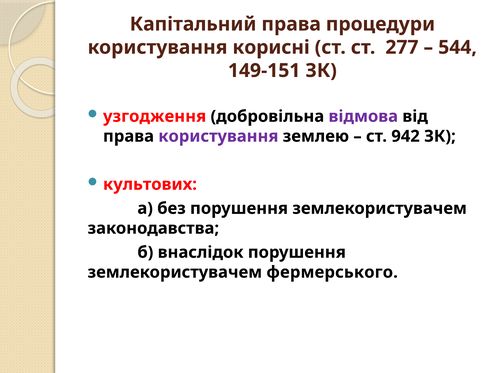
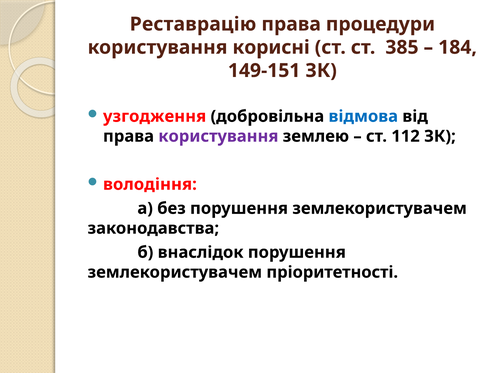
Капітальний: Капітальний -> Реставрацію
277: 277 -> 385
544: 544 -> 184
відмова colour: purple -> blue
942: 942 -> 112
культових: культових -> володіння
фермерського: фермерського -> пріоритетності
